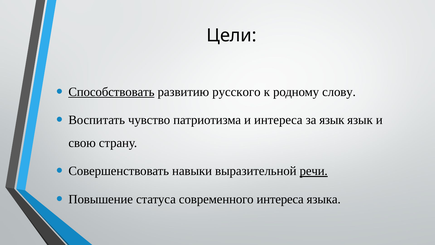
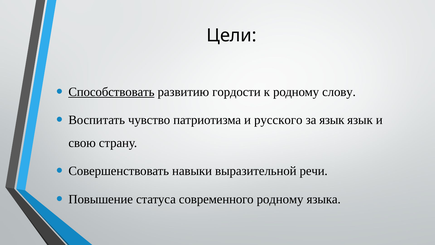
русского: русского -> гордости
и интереса: интереса -> русского
речи underline: present -> none
современного интереса: интереса -> родному
